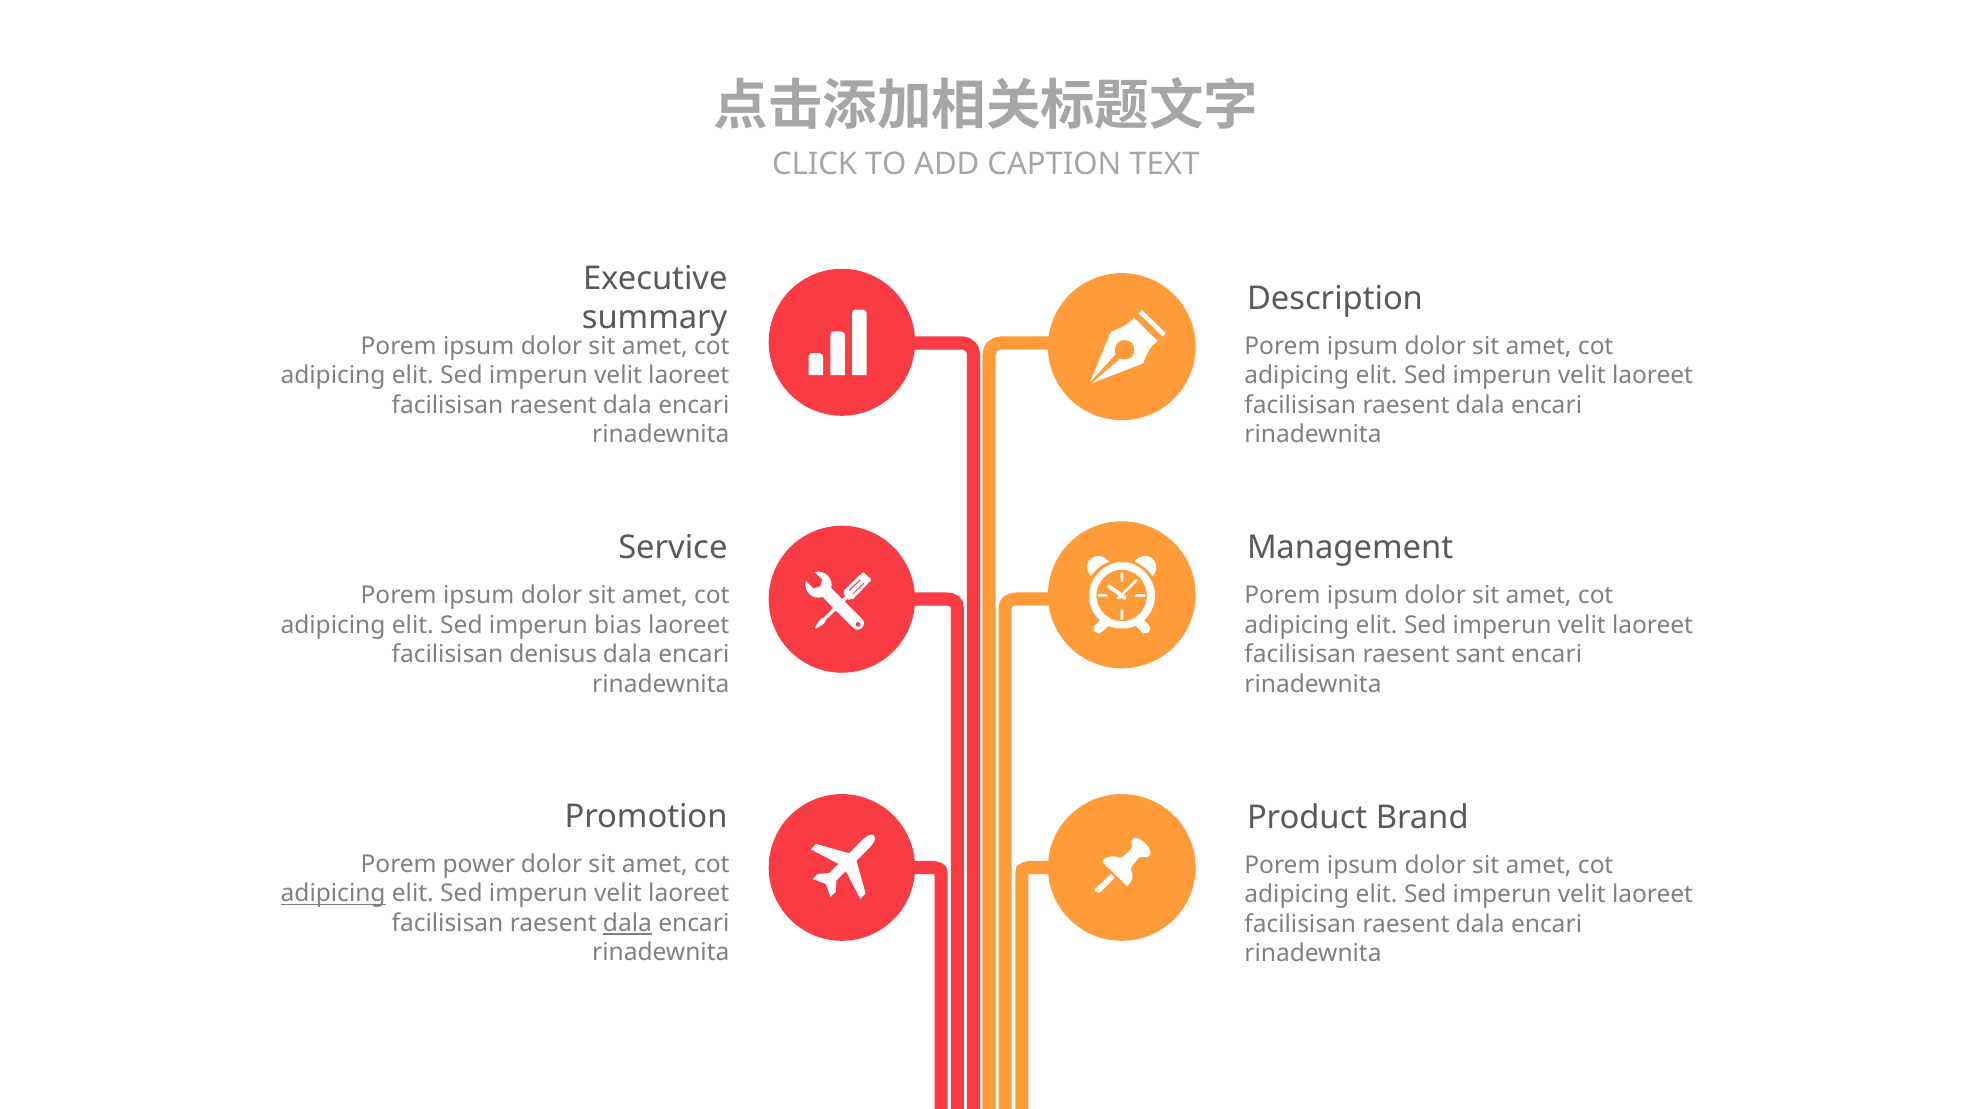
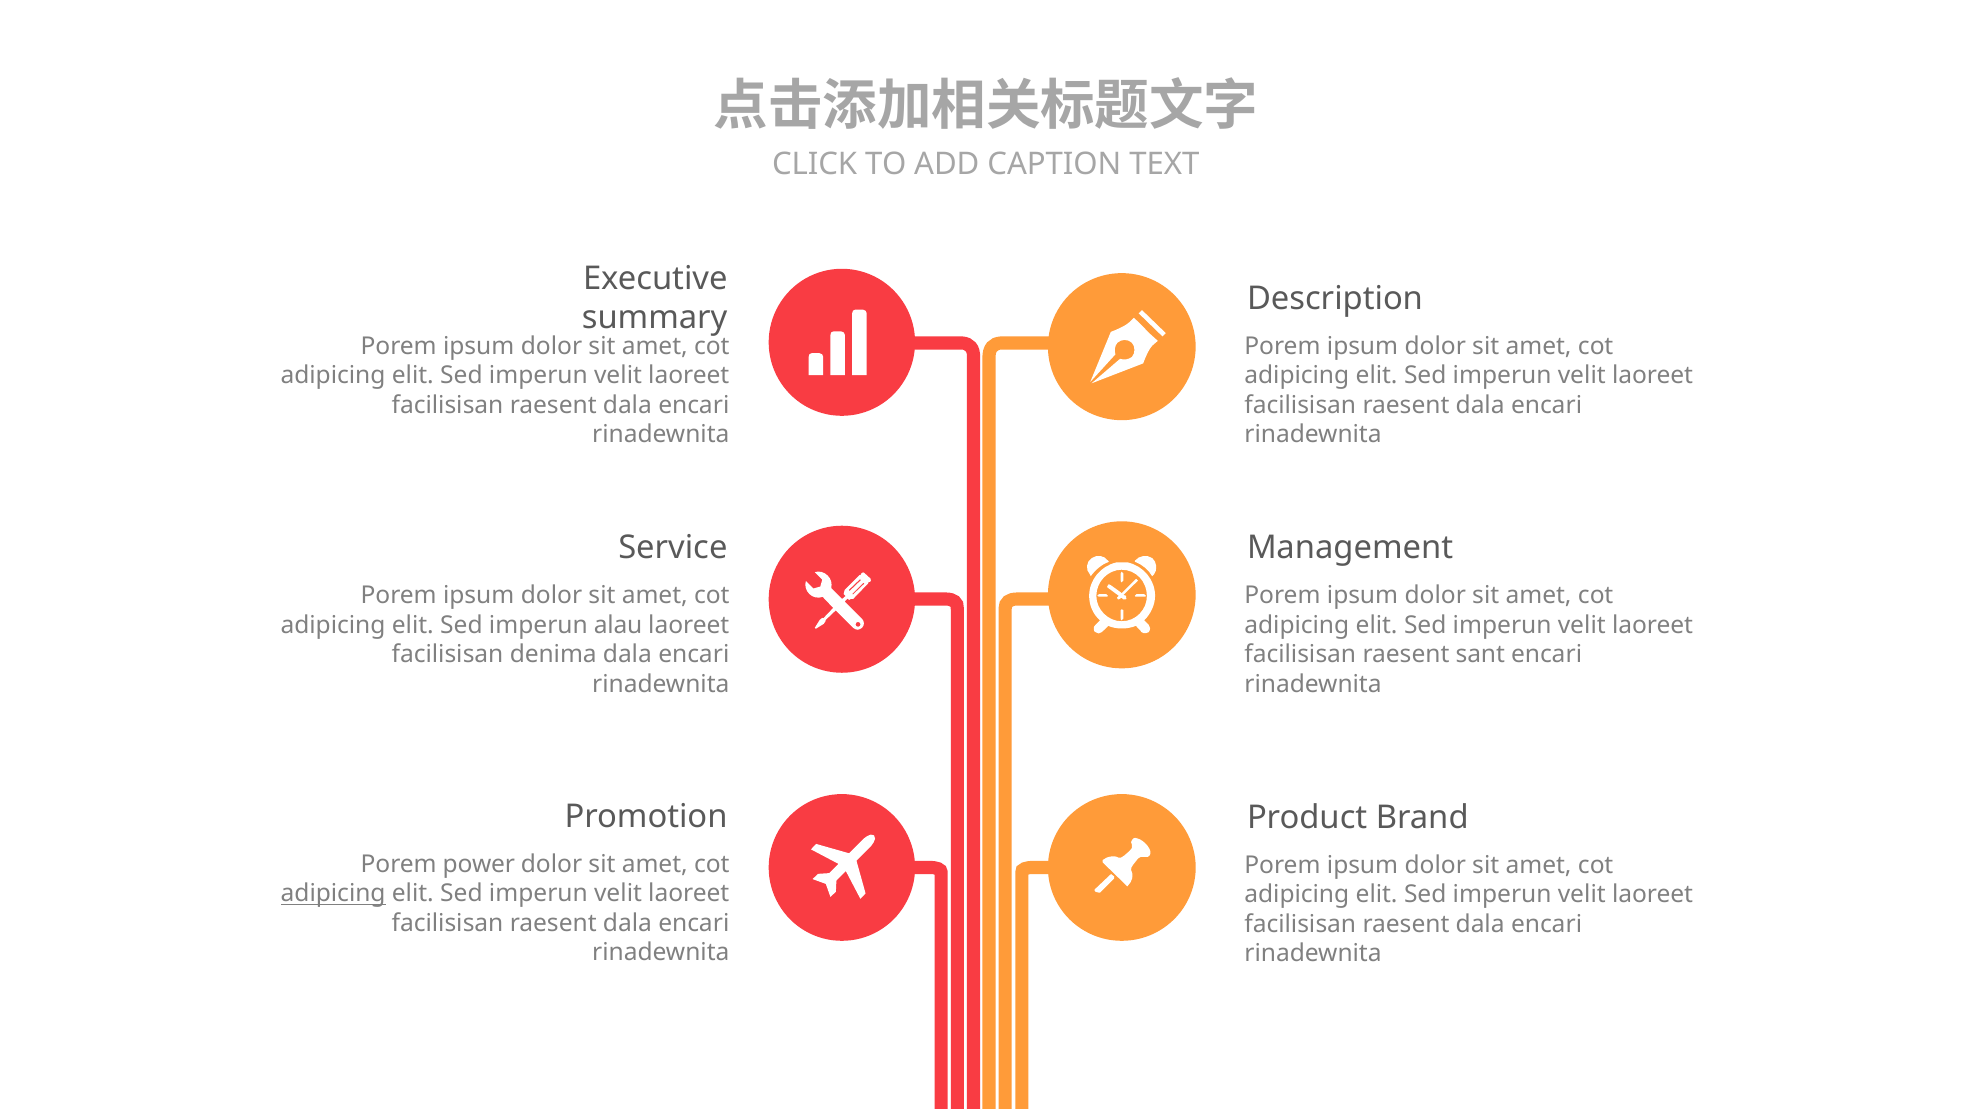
bias: bias -> alau
denisus: denisus -> denima
dala at (627, 923) underline: present -> none
